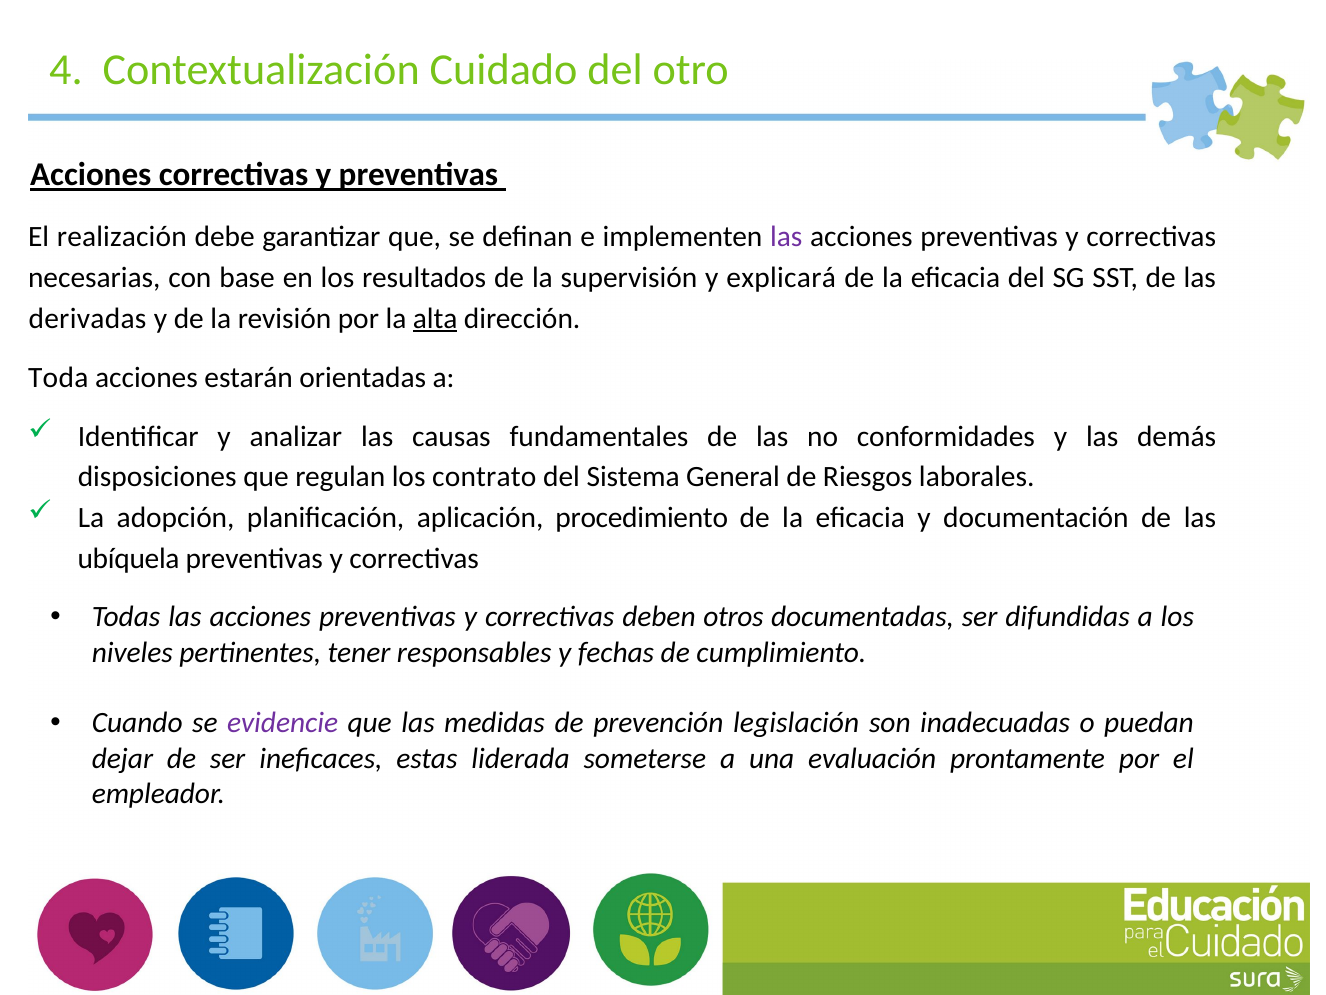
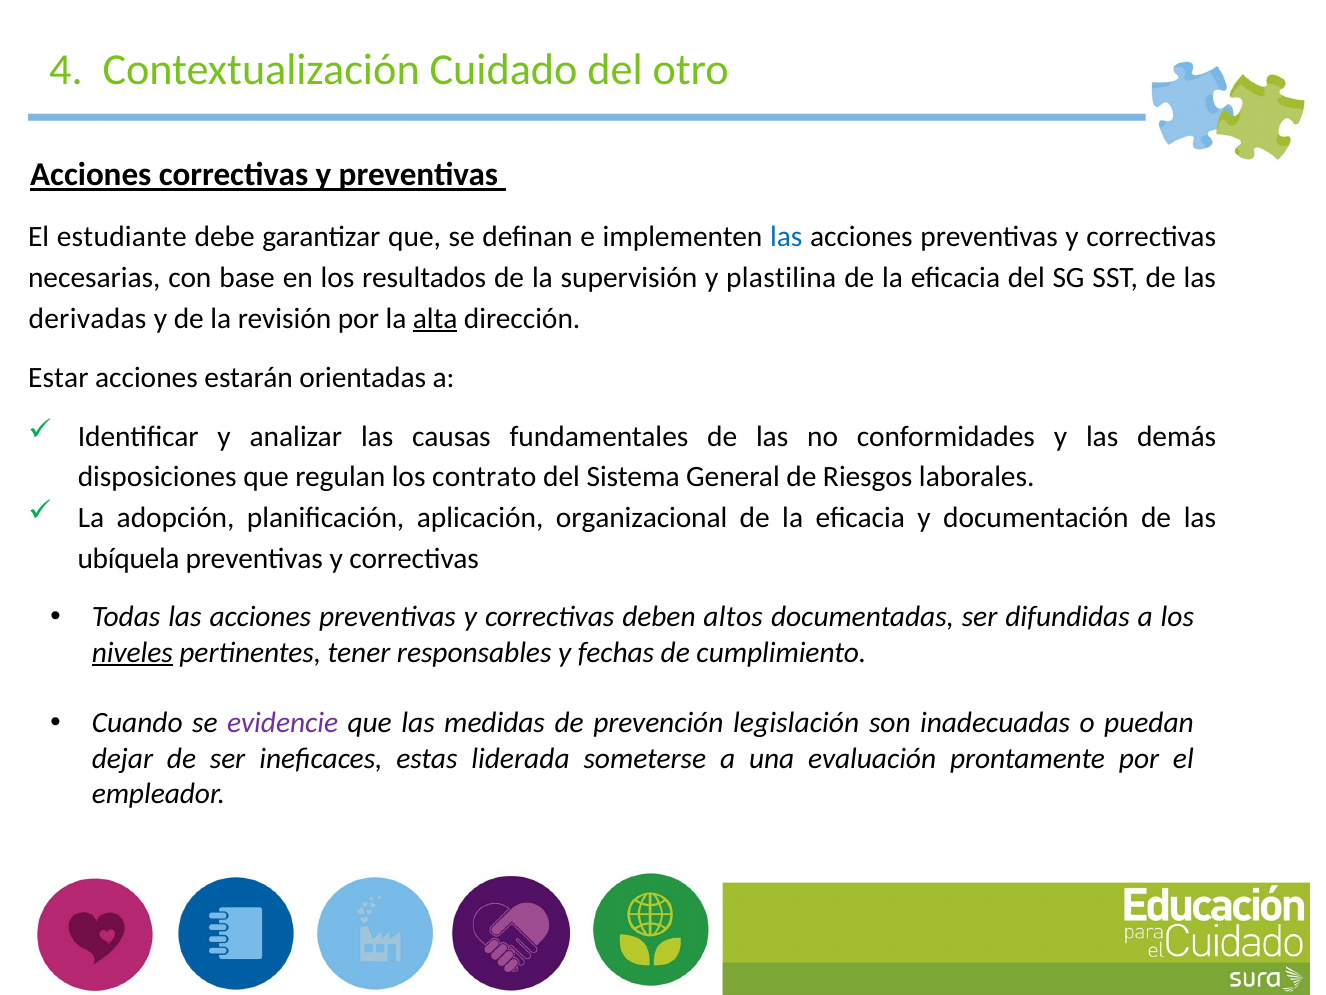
realización: realización -> estudiante
las at (786, 237) colour: purple -> blue
explicará: explicará -> plastilina
Toda: Toda -> Estar
procedimiento: procedimiento -> organizacional
otros: otros -> altos
niveles underline: none -> present
